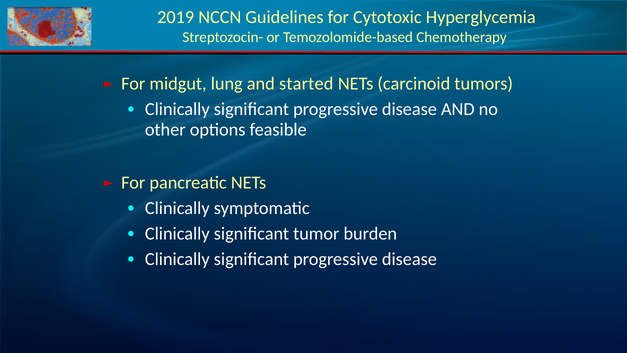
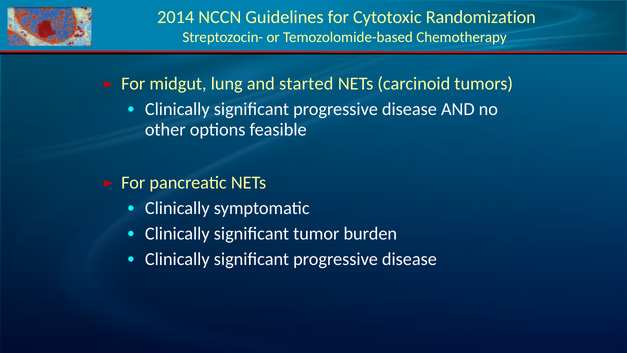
2019: 2019 -> 2014
Hyperglycemia: Hyperglycemia -> Randomization
